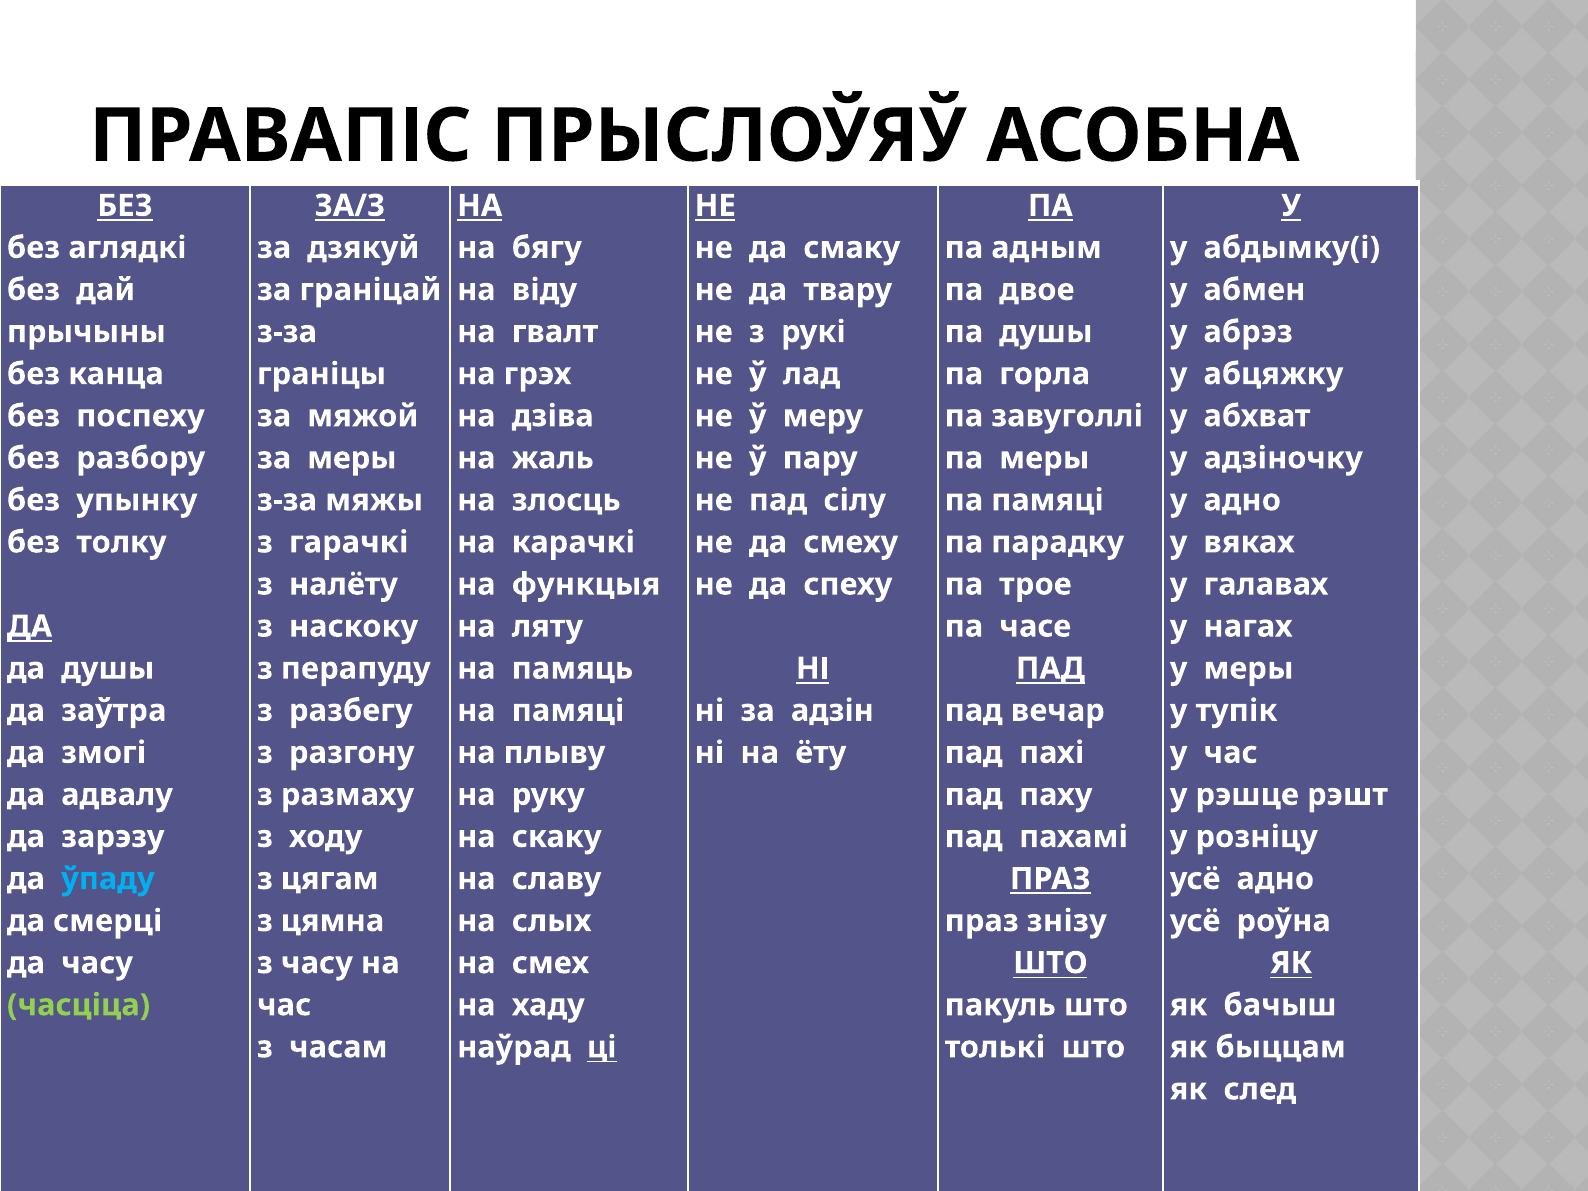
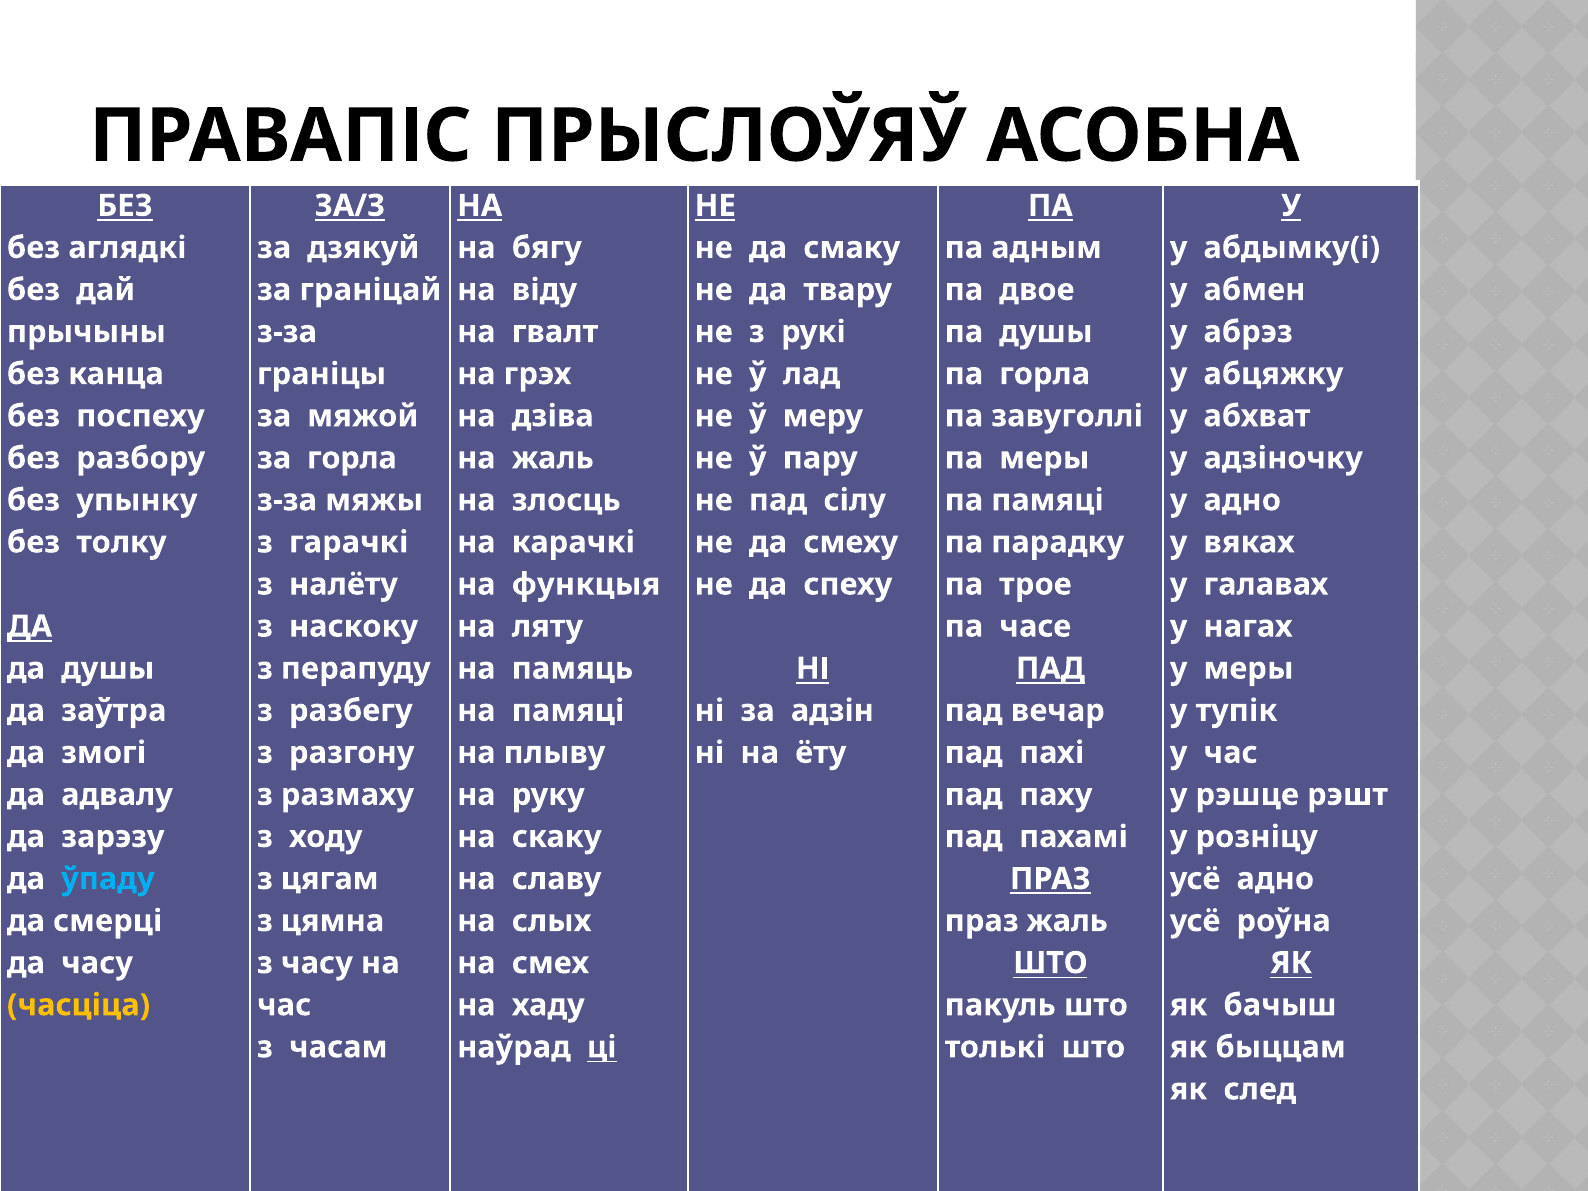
за меры: меры -> горла
праз знізу: знізу -> жаль
часціца colour: light green -> yellow
